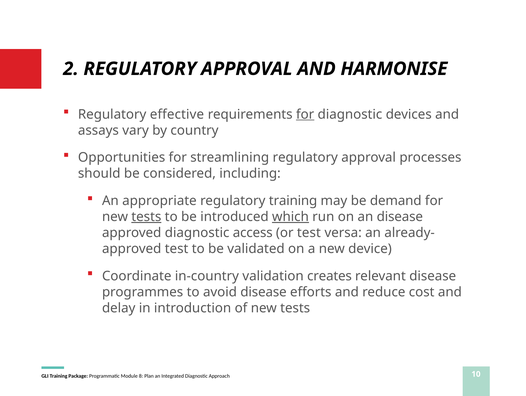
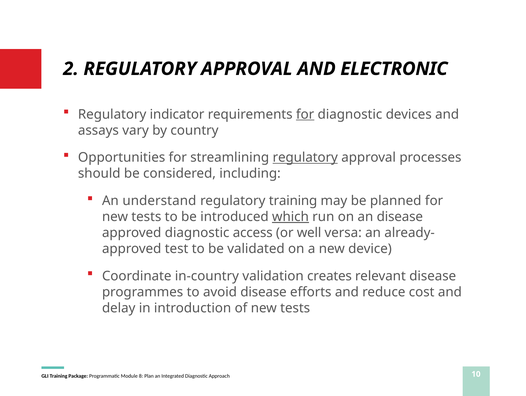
HARMONISE: HARMONISE -> ELECTRONIC
effective: effective -> indicator
regulatory at (305, 158) underline: none -> present
appropriate: appropriate -> understand
demand: demand -> planned
tests at (146, 217) underline: present -> none
or test: test -> well
